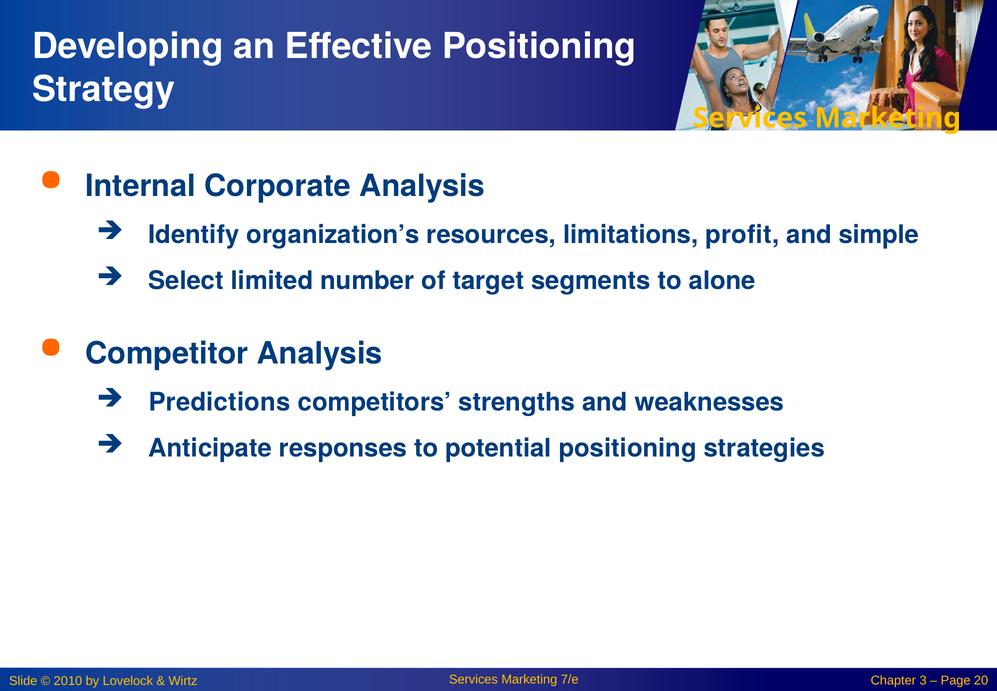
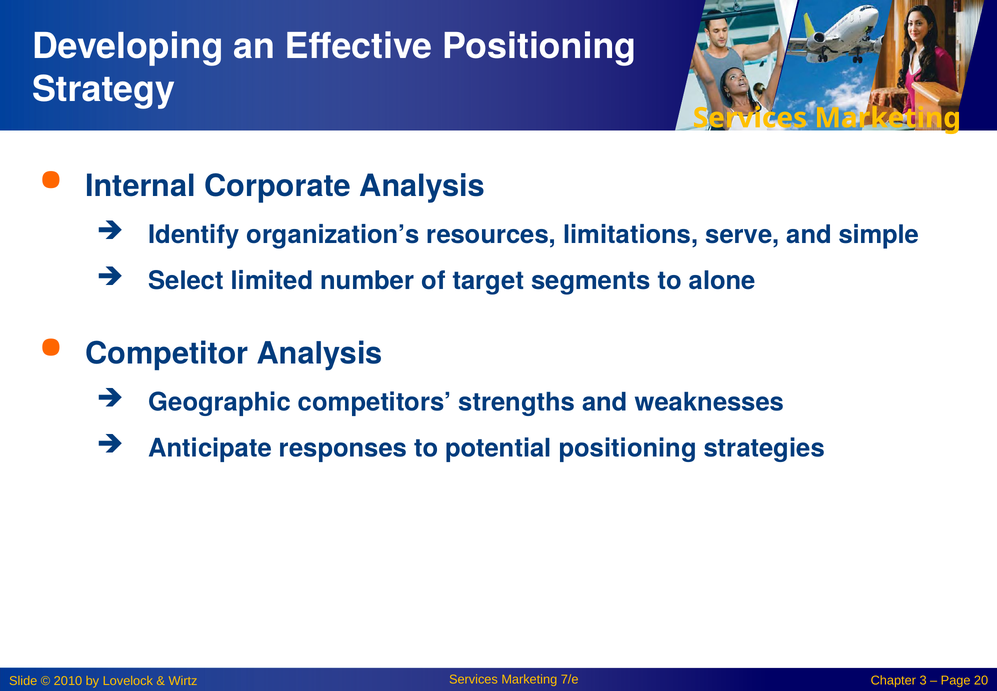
profit: profit -> serve
Predictions: Predictions -> Geographic
